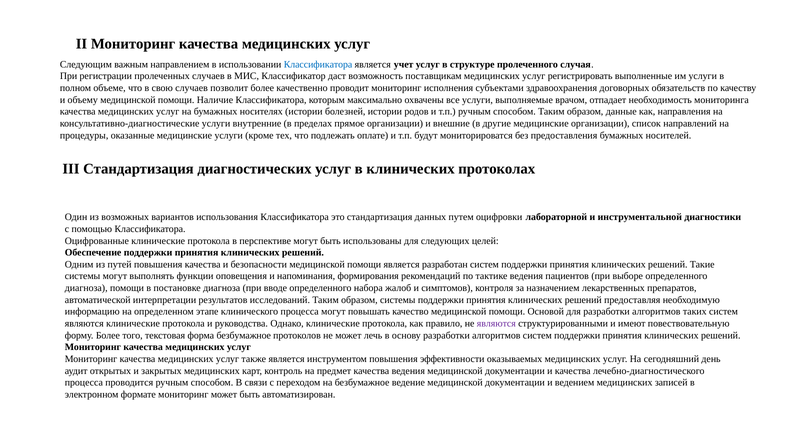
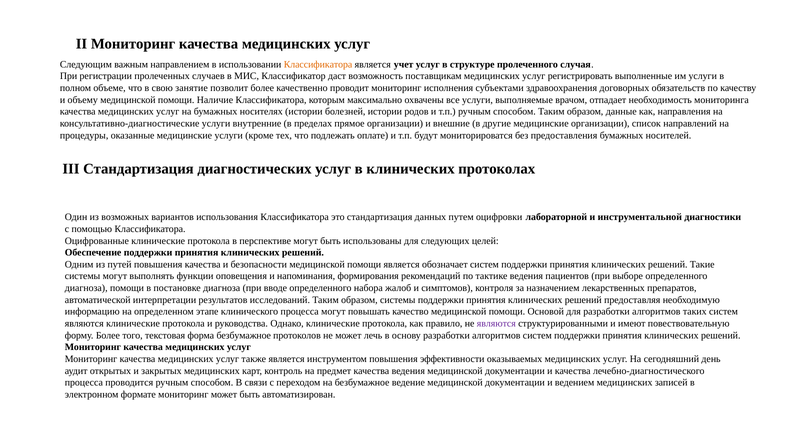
Классификатора at (318, 64) colour: blue -> orange
свою случаев: случаев -> занятие
разработан: разработан -> обозначает
